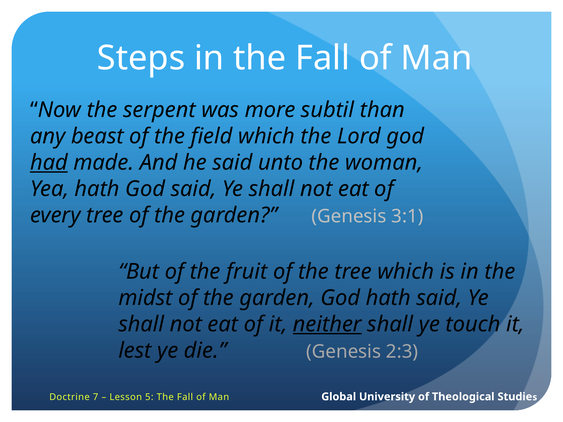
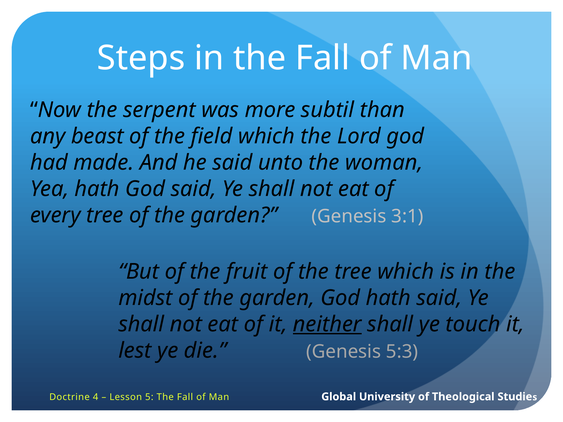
had underline: present -> none
2:3: 2:3 -> 5:3
7: 7 -> 4
